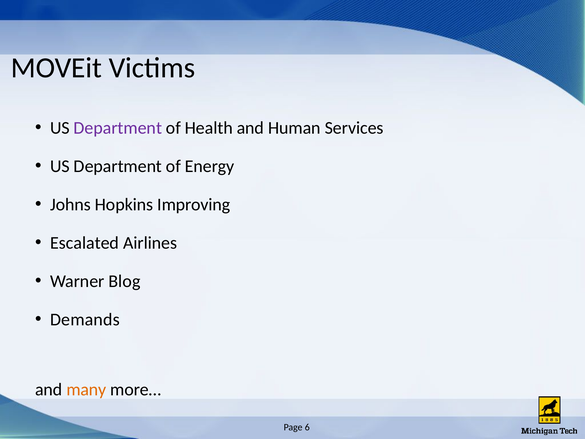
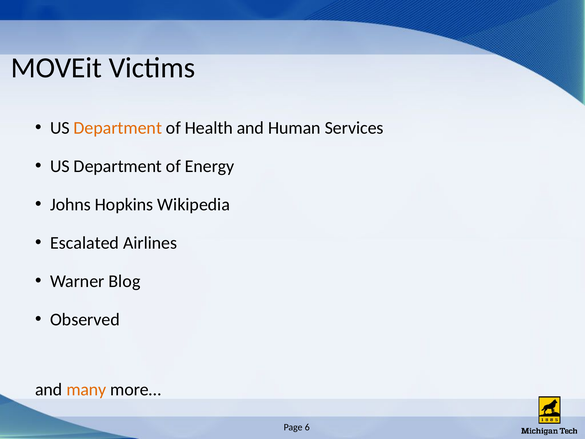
Department at (118, 128) colour: purple -> orange
Improving: Improving -> Wikipedia
Demands: Demands -> Observed
